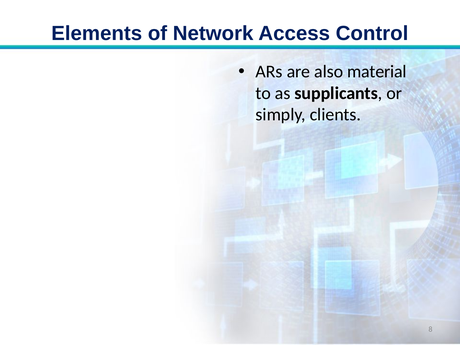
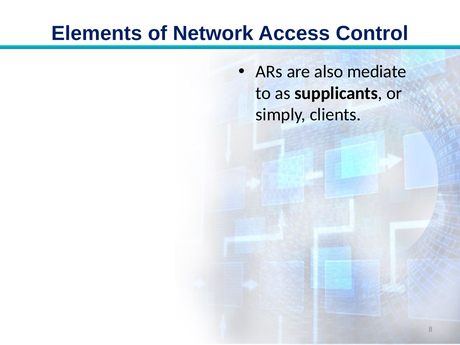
material: material -> mediate
